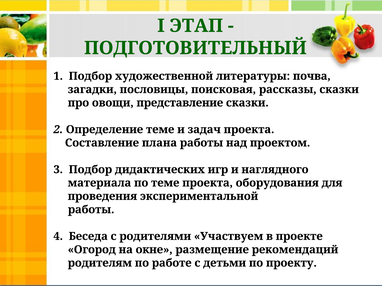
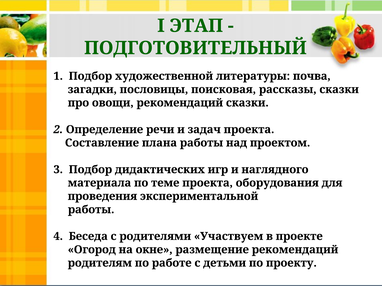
овощи представление: представление -> рекомендаций
Определение теме: теме -> речи
